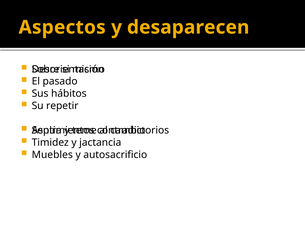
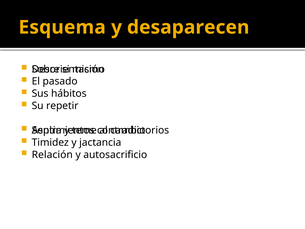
Aspectos: Aspectos -> Esquema
Muebles: Muebles -> Relación
